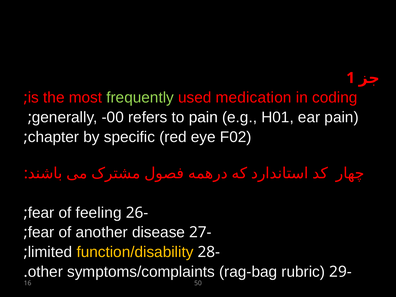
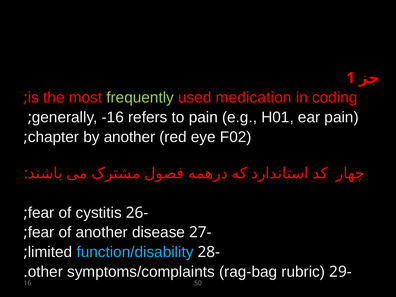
-00: -00 -> -16
by specific: specific -> another
feeling: feeling -> cystitis
function/disability colour: yellow -> light blue
